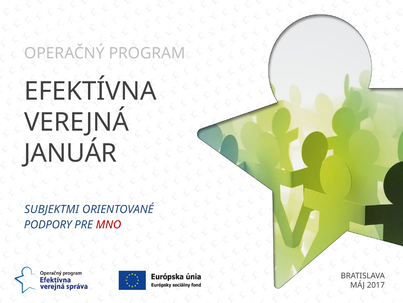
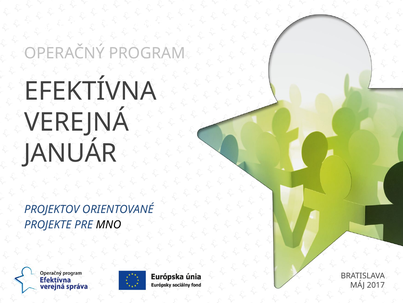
SUBJEKTMI: SUBJEKTMI -> PROJEKTOV
PODPORY: PODPORY -> PROJEKTE
MNO colour: red -> black
